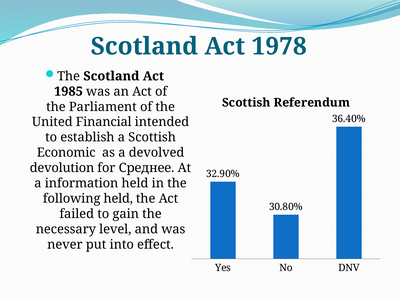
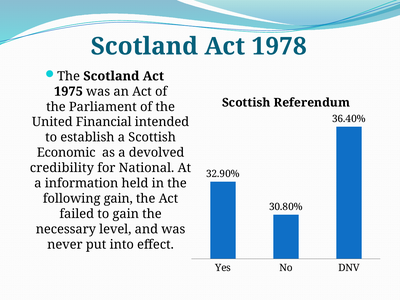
1985: 1985 -> 1975
devolution: devolution -> credibility
Среднее: Среднее -> National
following held: held -> gain
